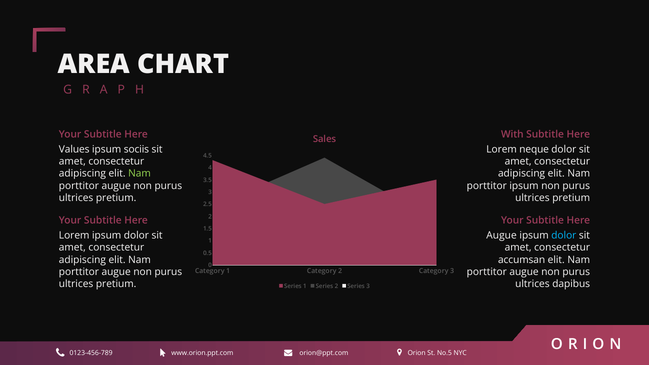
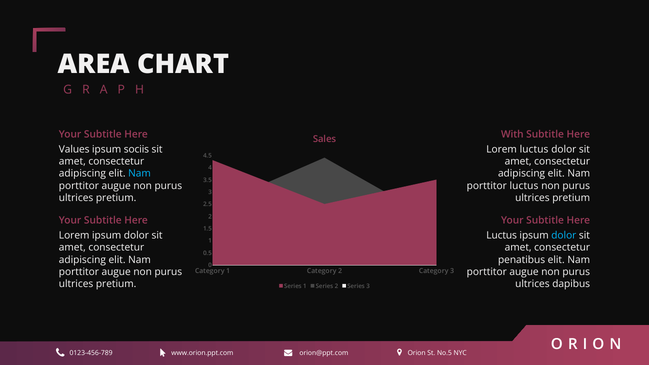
Lorem neque: neque -> luctus
Nam at (140, 174) colour: light green -> light blue
porttitor ipsum: ipsum -> luctus
Augue at (502, 235): Augue -> Luctus
accumsan: accumsan -> penatibus
